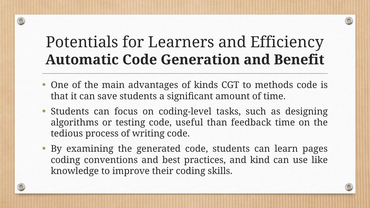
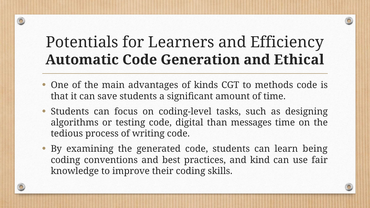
Benefit: Benefit -> Ethical
useful: useful -> digital
feedback: feedback -> messages
pages: pages -> being
like: like -> fair
